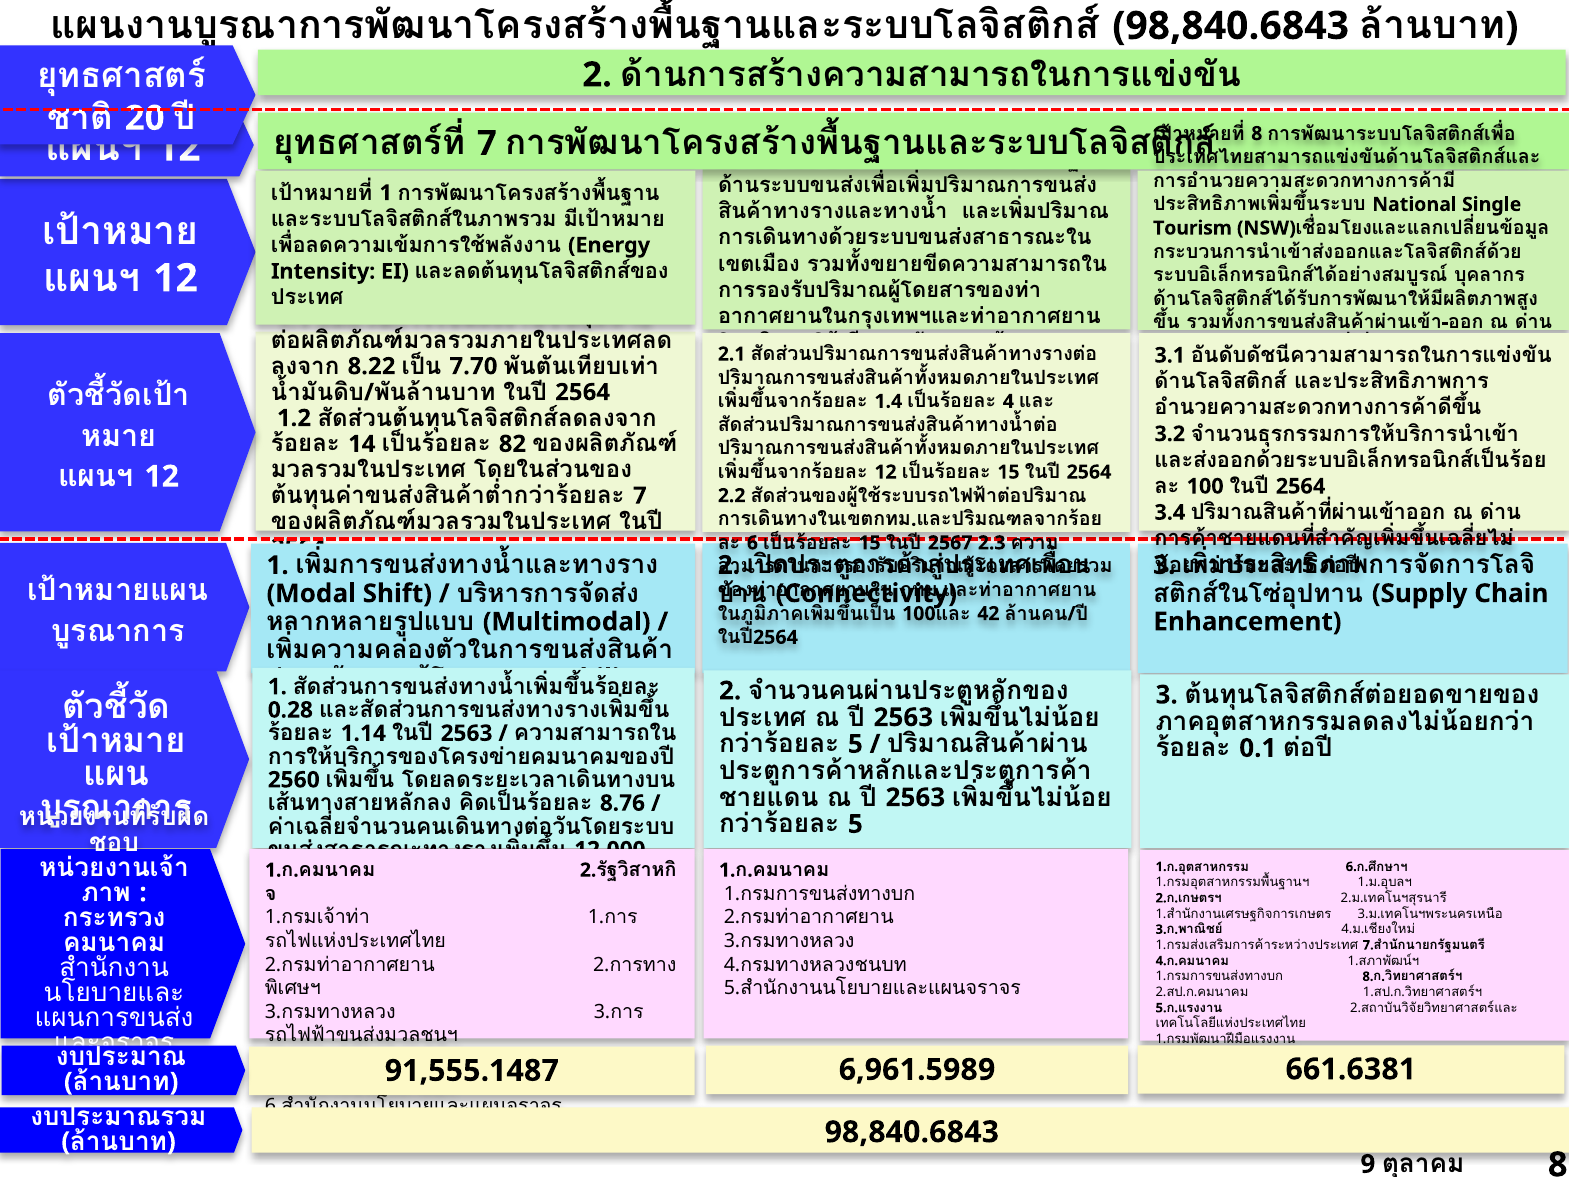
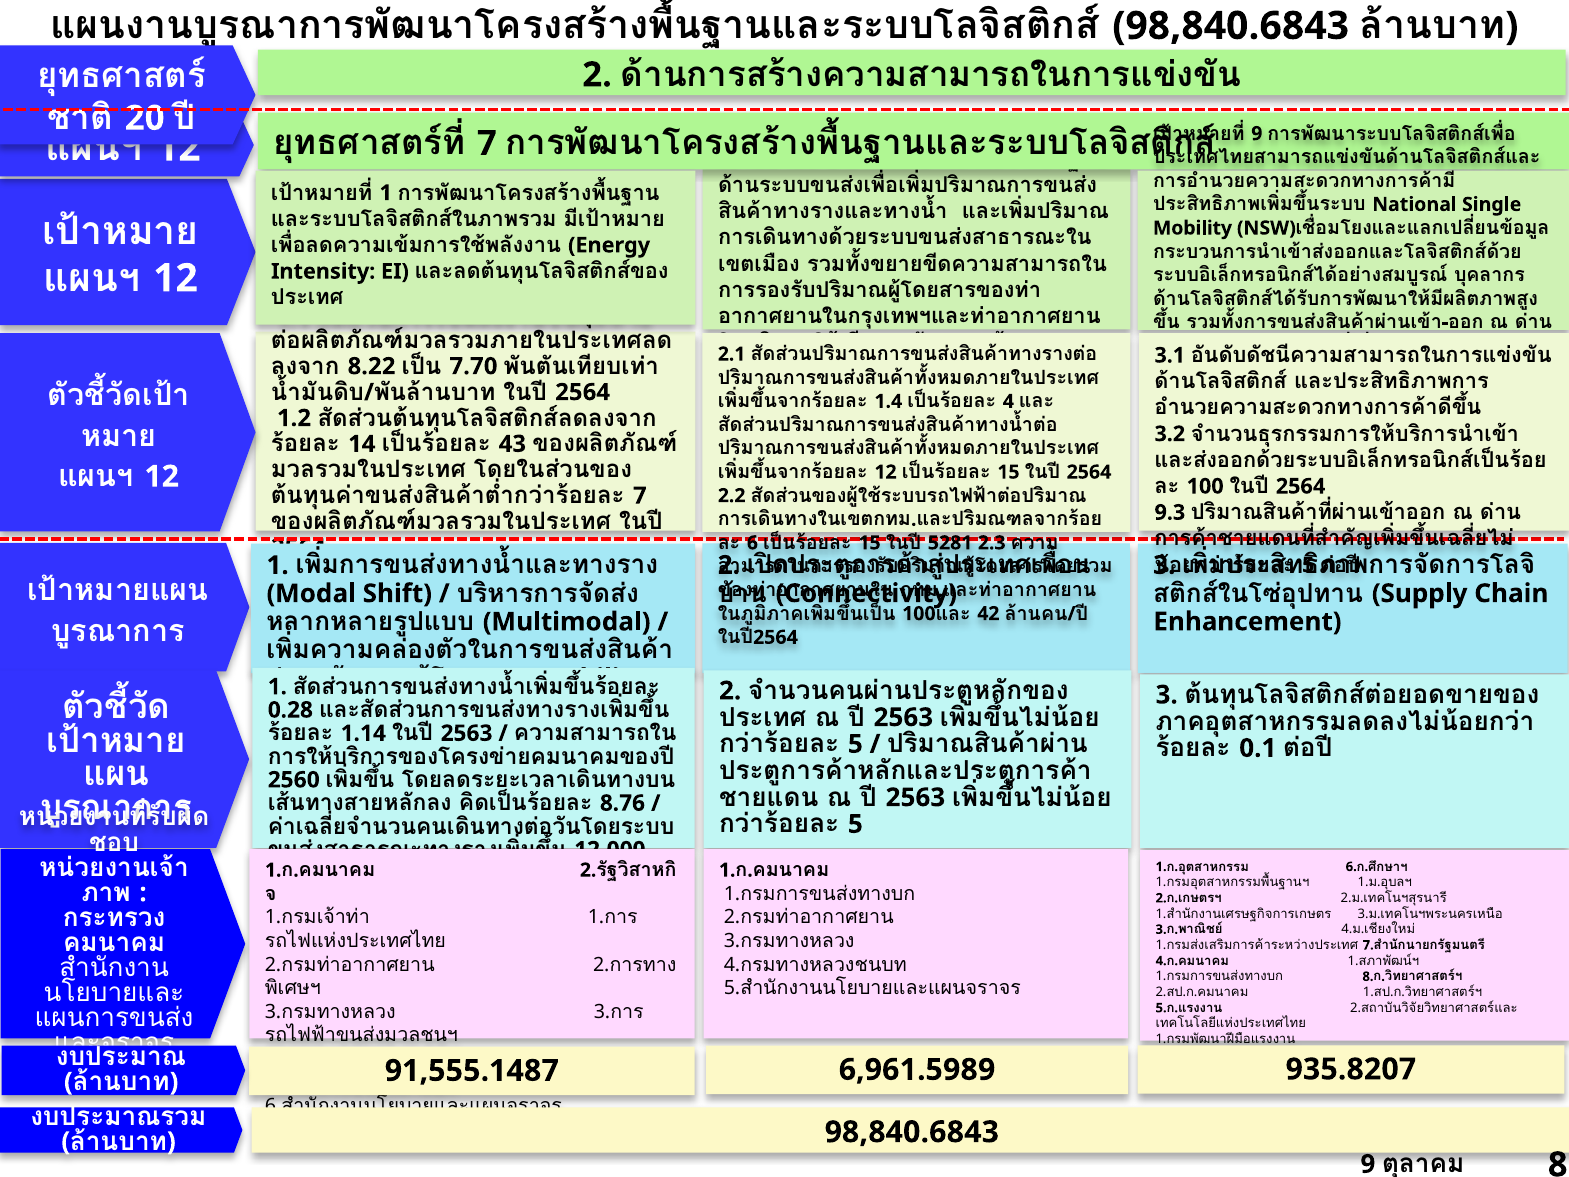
8 at (1257, 134): 8 -> 9
Tourism at (1192, 228): Tourism -> Mobility
82: 82 -> 43
3.4: 3.4 -> 9.3
2567: 2567 -> 5281
661.6381: 661.6381 -> 935.8207
